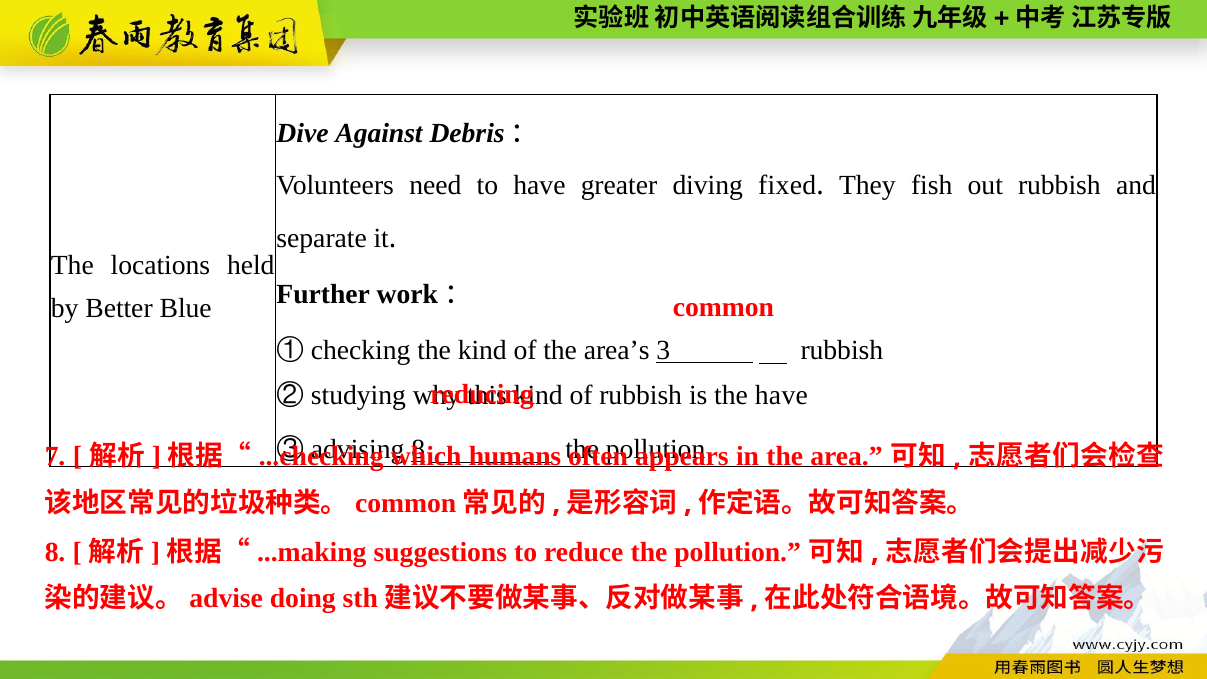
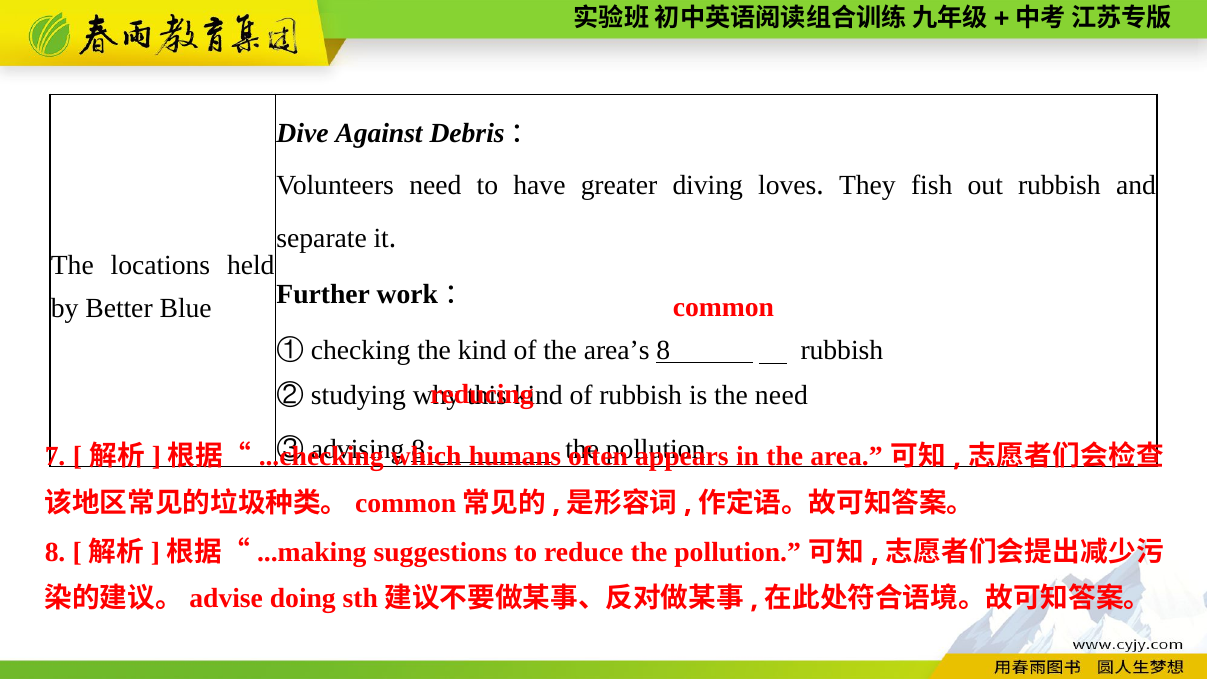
fixed: fixed -> loves
area’s 3: 3 -> 8
the have: have -> need
